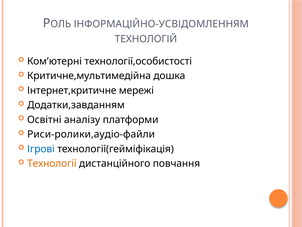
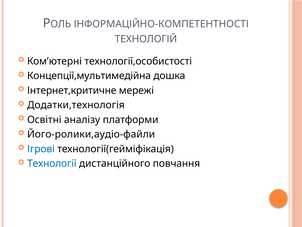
ІНФОРМАЦІЙНО-УСВІДОМЛЕННЯМ: ІНФОРМАЦІЙНО-УСВІДОМЛЕННЯМ -> ІНФОРМАЦІЙНО-КОМПЕТЕНТНОСТІ
Критичне,мультимедійна: Критичне,мультимедійна -> Концепції,мультимедійна
Додатки,завданням: Додатки,завданням -> Додатки,технологія
Риси-ролики,аудіо-файли: Риси-ролики,аудіо-файли -> Його-ролики,аудіо-файли
Технології colour: orange -> blue
